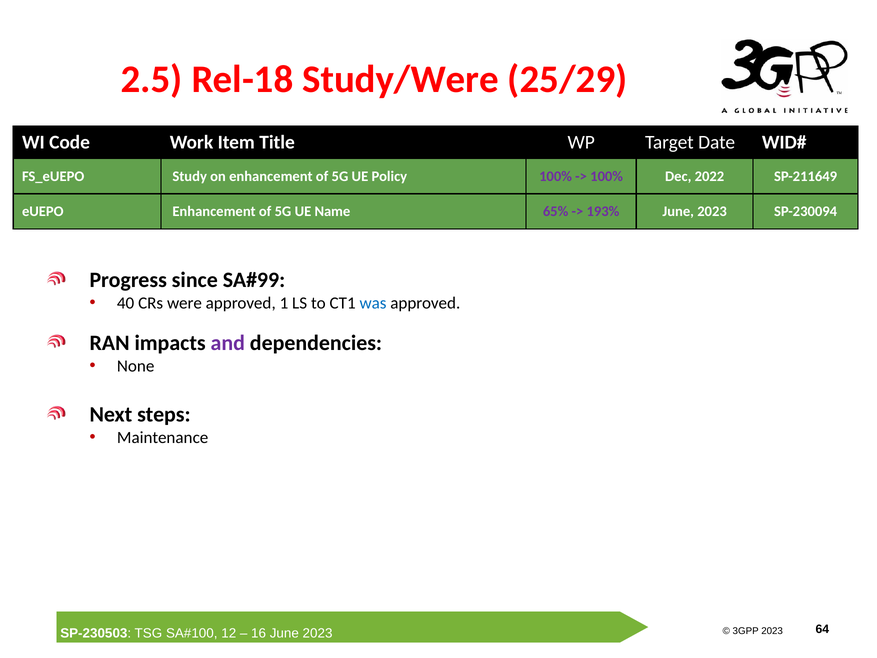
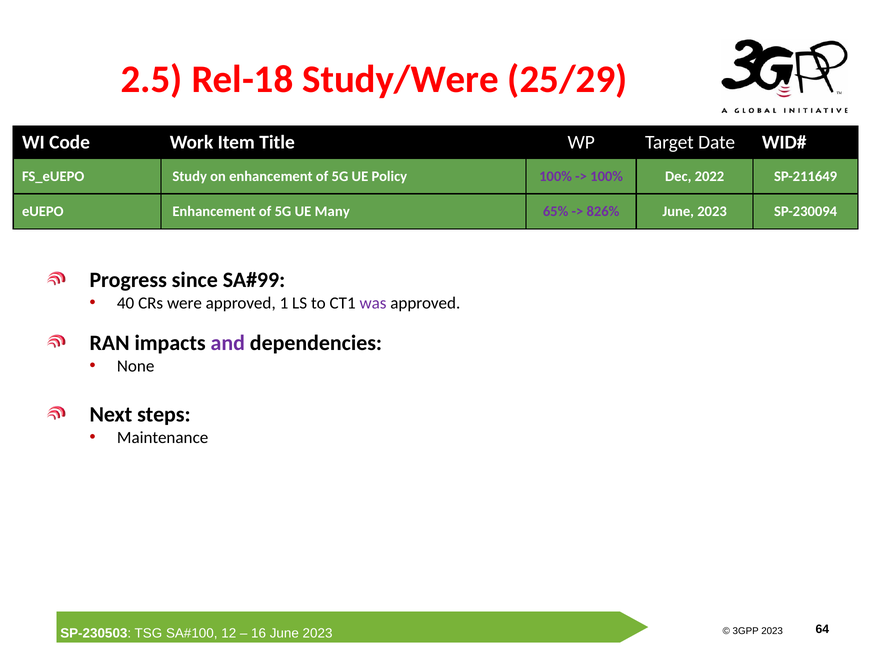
Name: Name -> Many
193%: 193% -> 826%
was colour: blue -> purple
